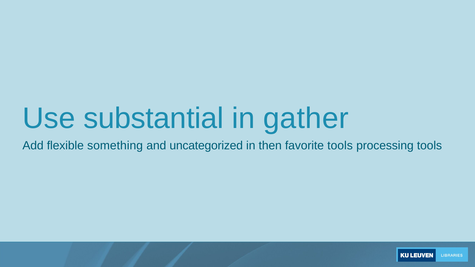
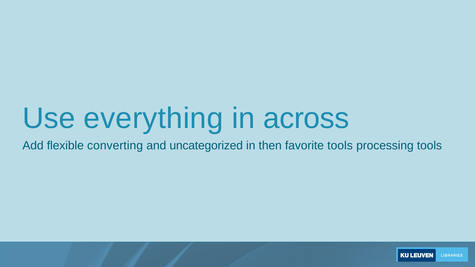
substantial: substantial -> everything
gather: gather -> across
something: something -> converting
